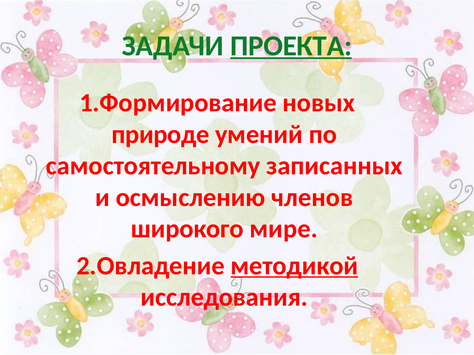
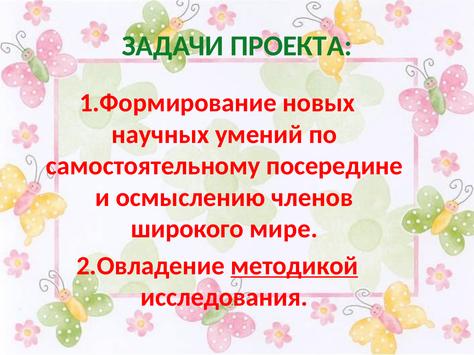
ПРОЕКТА underline: present -> none
природе: природе -> научных
записанных: записанных -> посередине
